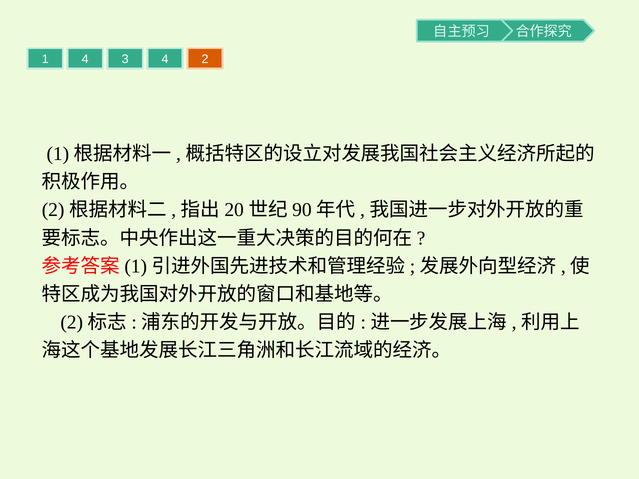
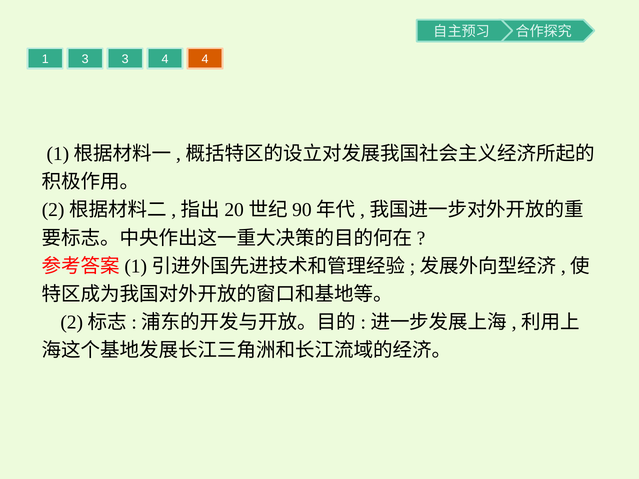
1 4: 4 -> 3
4 2: 2 -> 4
